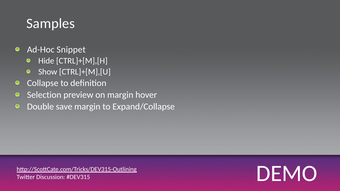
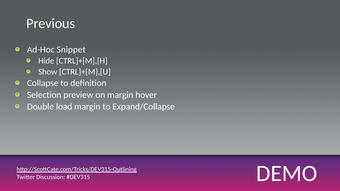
Samples: Samples -> Previous
save: save -> load
